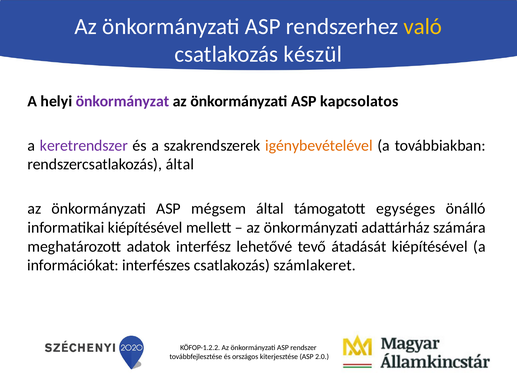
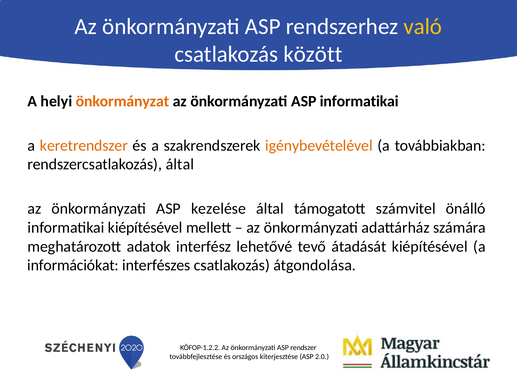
készül: készül -> között
önkormányzat colour: purple -> orange
ASP kapcsolatos: kapcsolatos -> informatikai
keretrendszer colour: purple -> orange
mégsem: mégsem -> kezelése
egységes: egységes -> számvitel
számlakeret: számlakeret -> átgondolása
